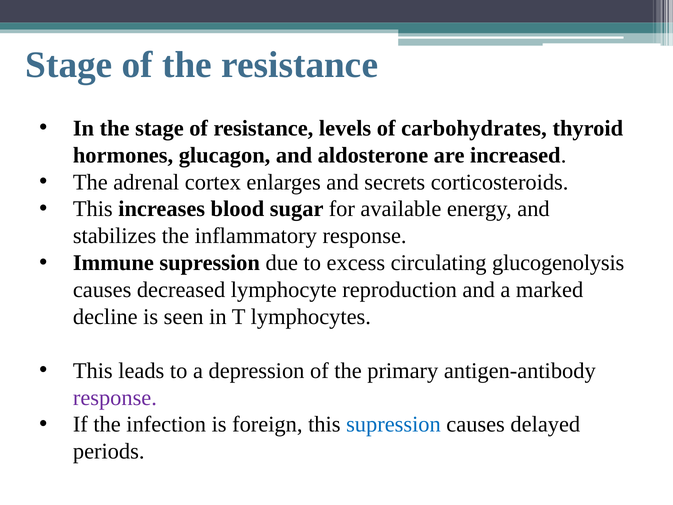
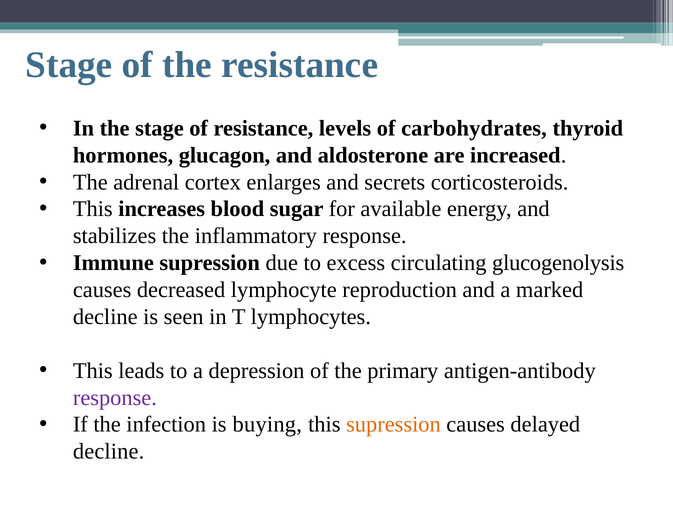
foreign: foreign -> buying
supression at (393, 424) colour: blue -> orange
periods at (109, 451): periods -> decline
